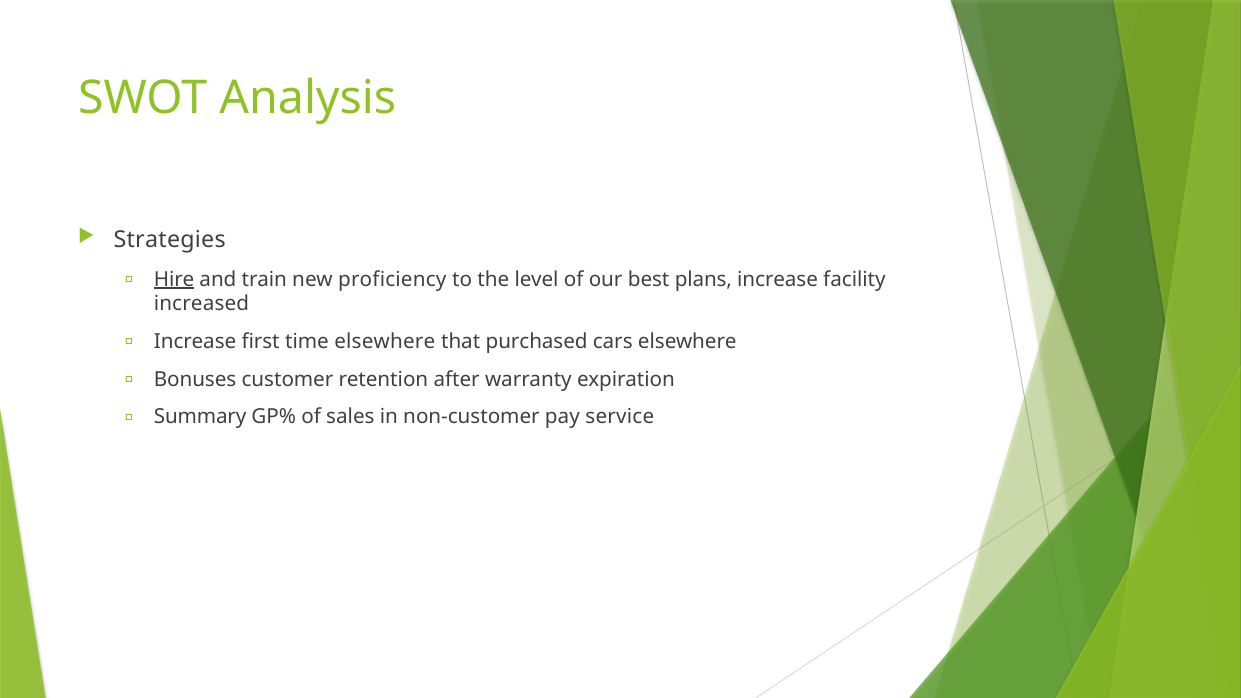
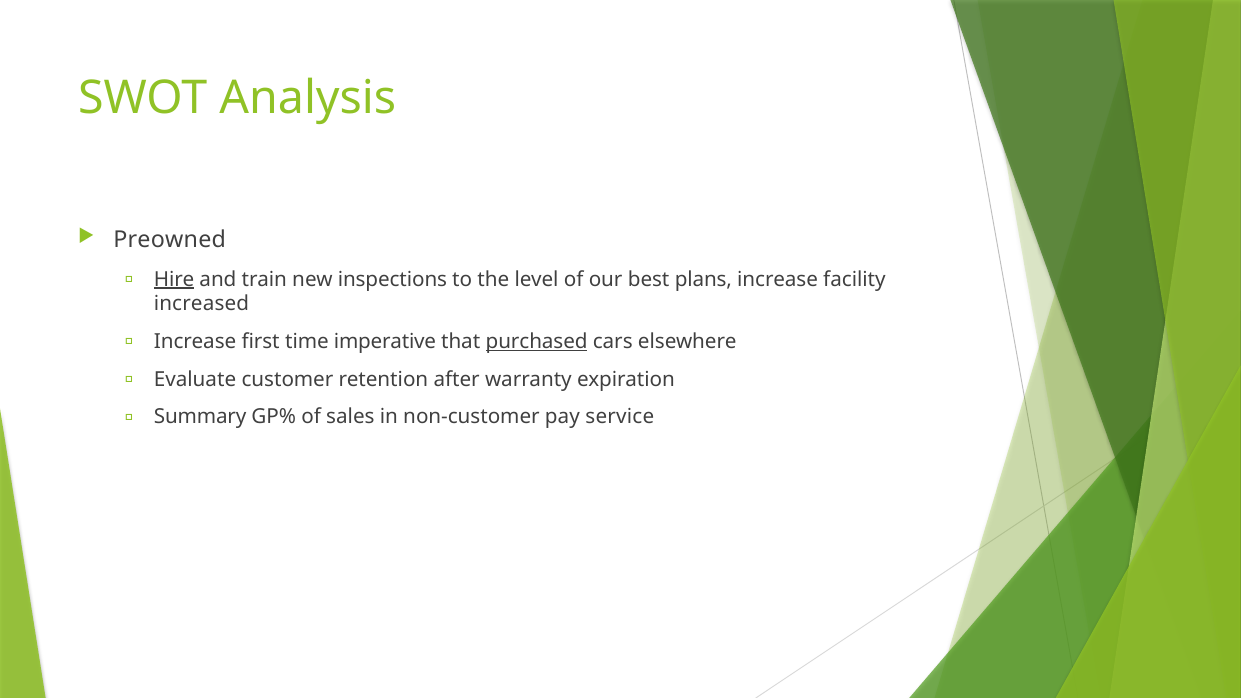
Strategies: Strategies -> Preowned
proficiency: proficiency -> inspections
time elsewhere: elsewhere -> imperative
purchased underline: none -> present
Bonuses: Bonuses -> Evaluate
